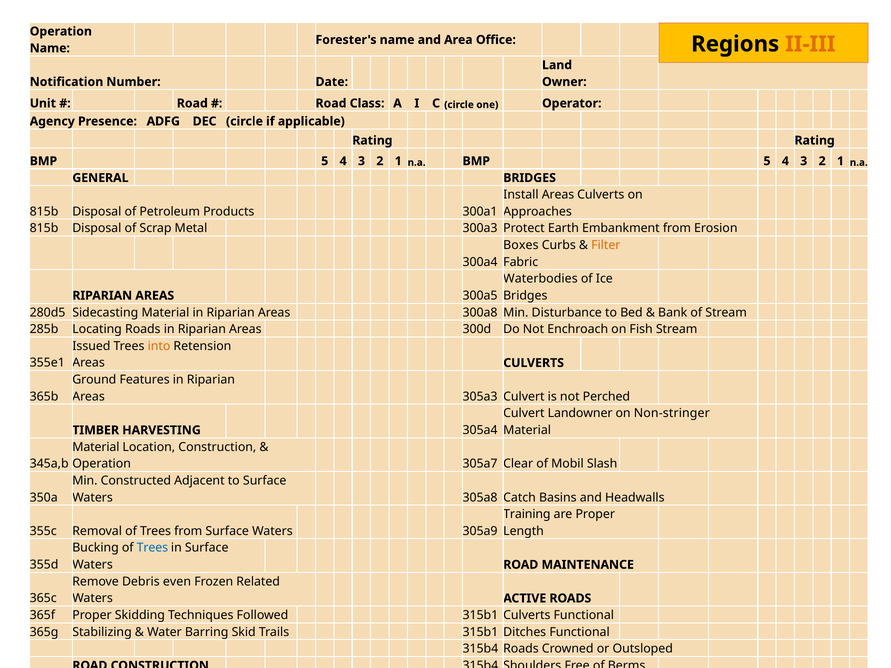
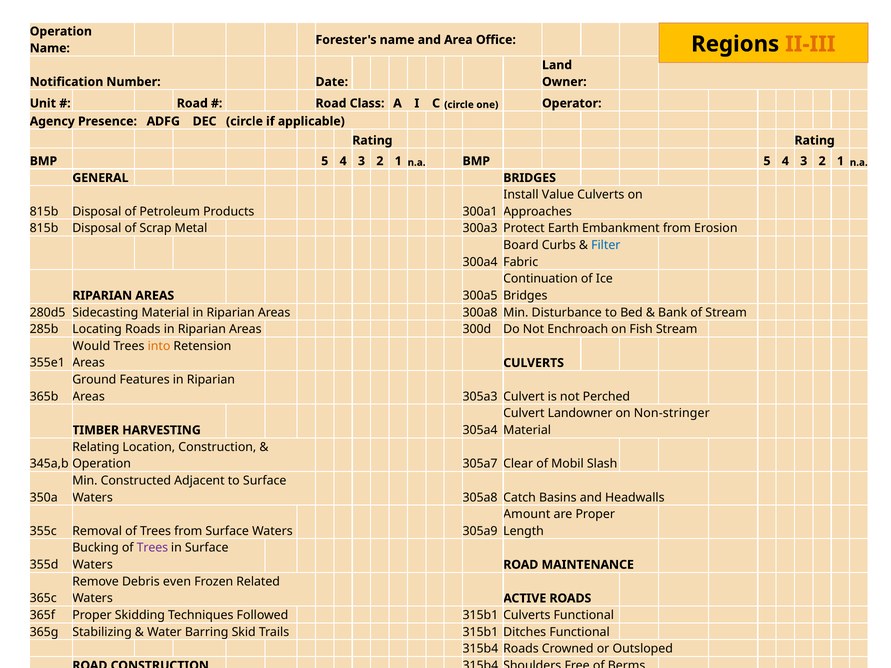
Install Areas: Areas -> Value
Boxes at (521, 245): Boxes -> Board
Filter colour: orange -> blue
Waterbodies: Waterbodies -> Continuation
Issued: Issued -> Would
Material at (96, 447): Material -> Relating
Training: Training -> Amount
Trees at (152, 548) colour: blue -> purple
